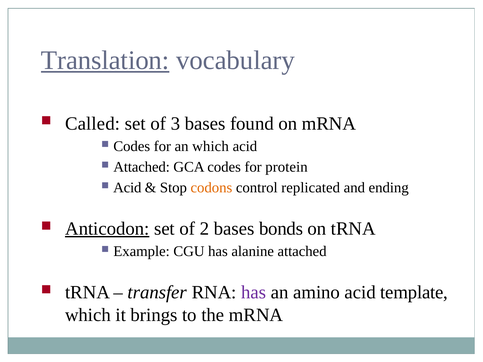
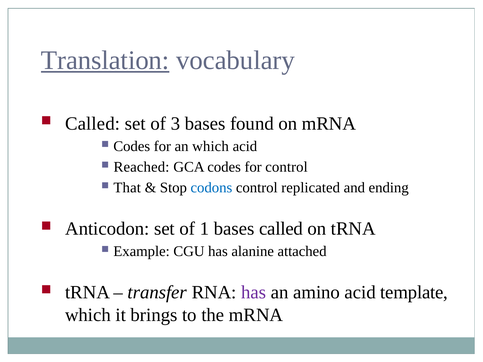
Attached at (142, 167): Attached -> Reached
for protein: protein -> control
Acid at (127, 188): Acid -> That
codons colour: orange -> blue
Anticodon underline: present -> none
2: 2 -> 1
bases bonds: bonds -> called
